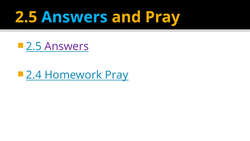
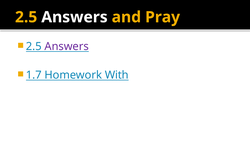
Answers at (74, 17) colour: light blue -> white
2.4: 2.4 -> 1.7
Homework Pray: Pray -> With
